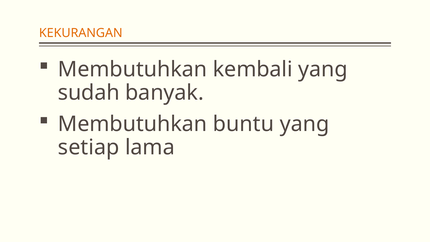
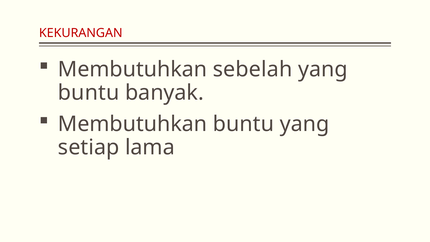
KEKURANGAN colour: orange -> red
kembali: kembali -> sebelah
sudah at (89, 93): sudah -> buntu
